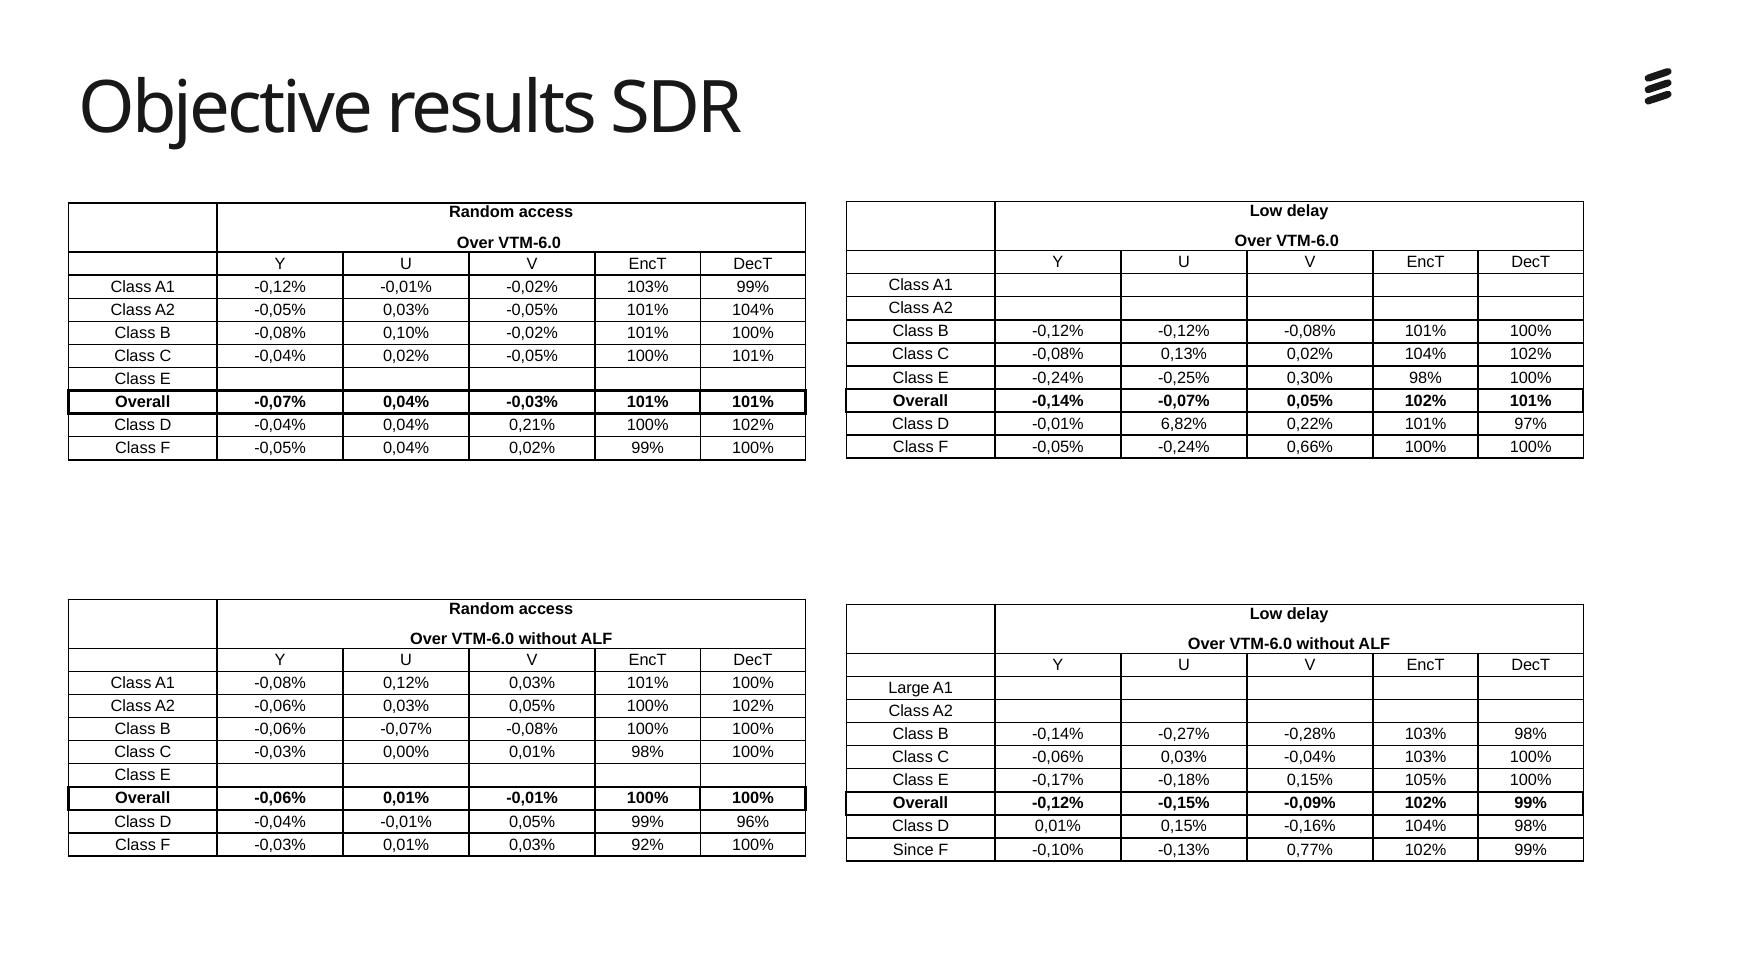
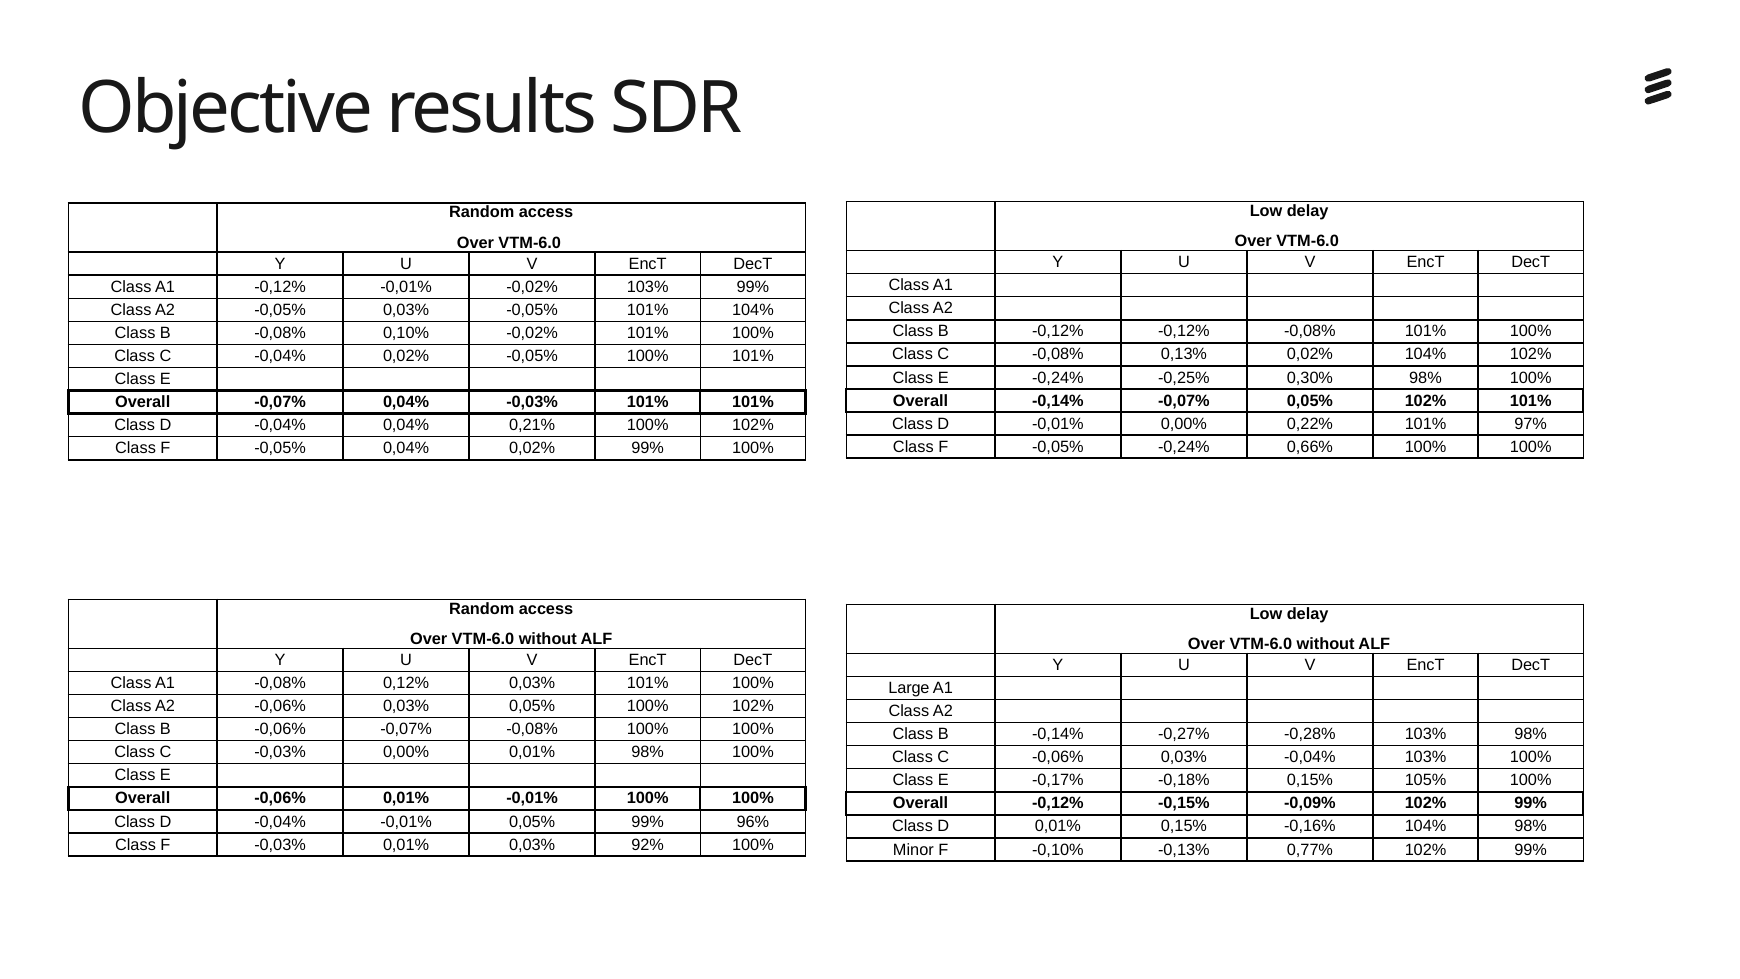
-0,01% 6,82%: 6,82% -> 0,00%
Since: Since -> Minor
